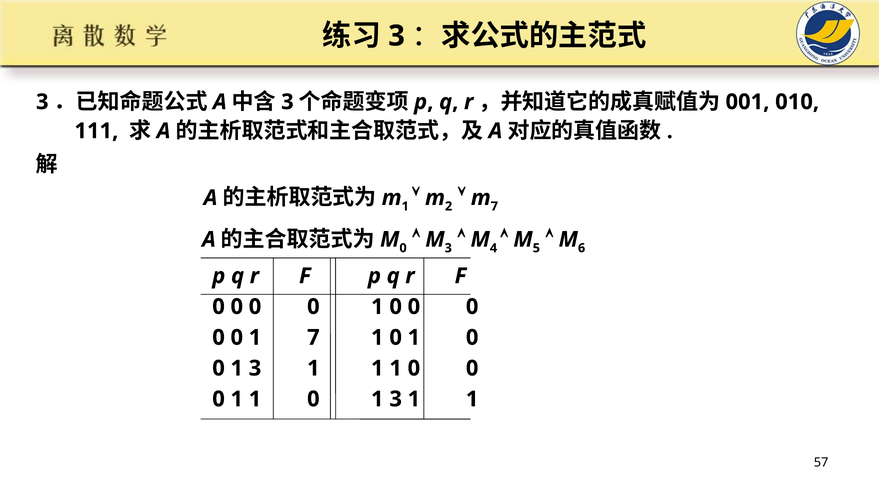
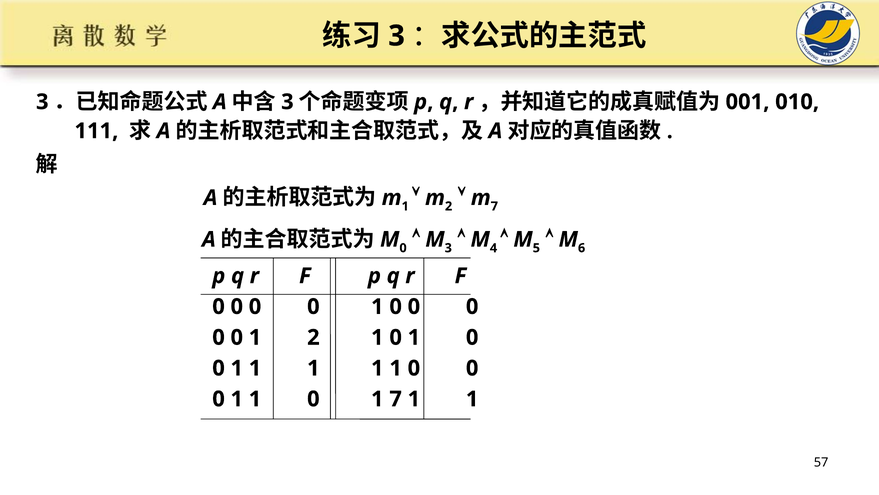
1 7: 7 -> 2
3 at (255, 368): 3 -> 1
1 0 1 3: 3 -> 7
